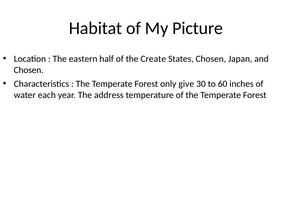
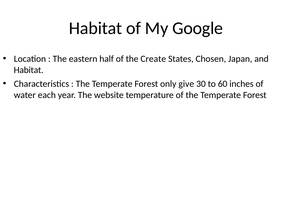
Picture: Picture -> Google
Chosen at (29, 70): Chosen -> Habitat
address: address -> website
